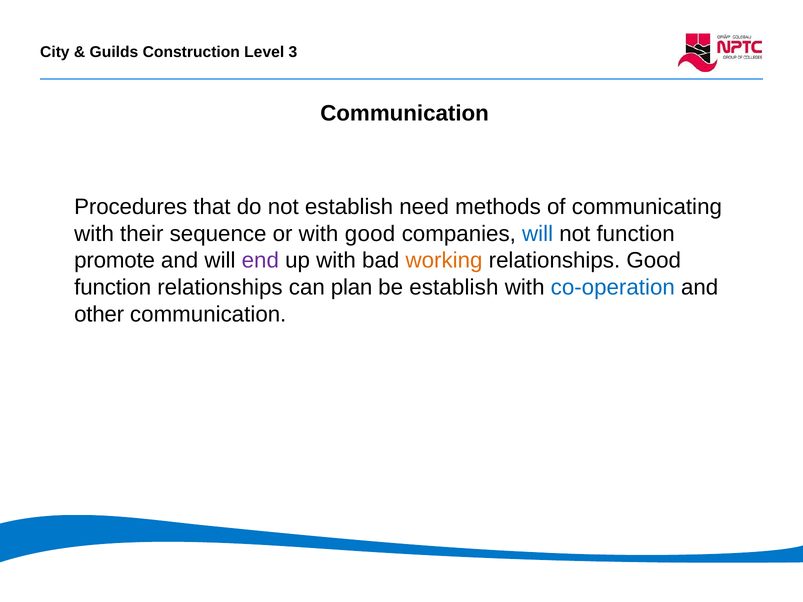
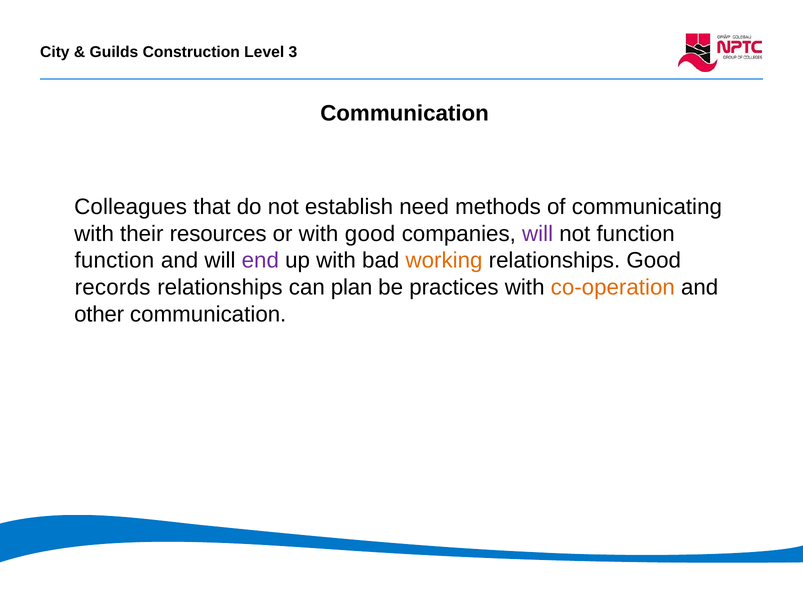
Procedures: Procedures -> Colleagues
sequence: sequence -> resources
will at (538, 234) colour: blue -> purple
promote at (115, 261): promote -> function
function at (113, 287): function -> records
be establish: establish -> practices
co-operation colour: blue -> orange
